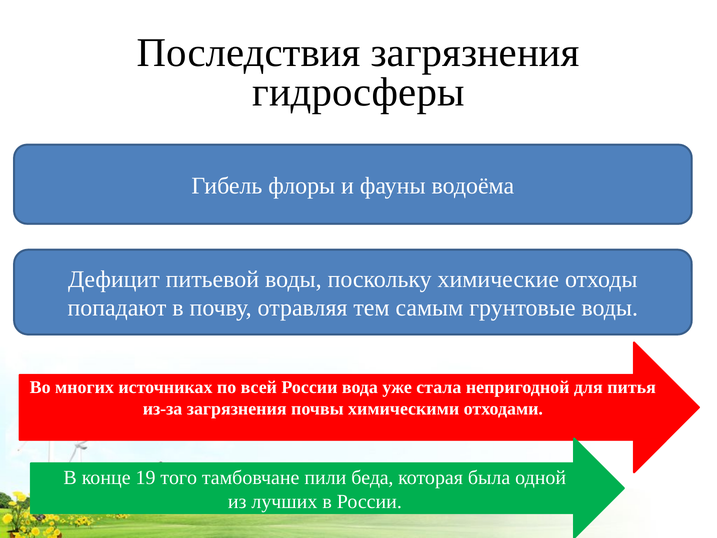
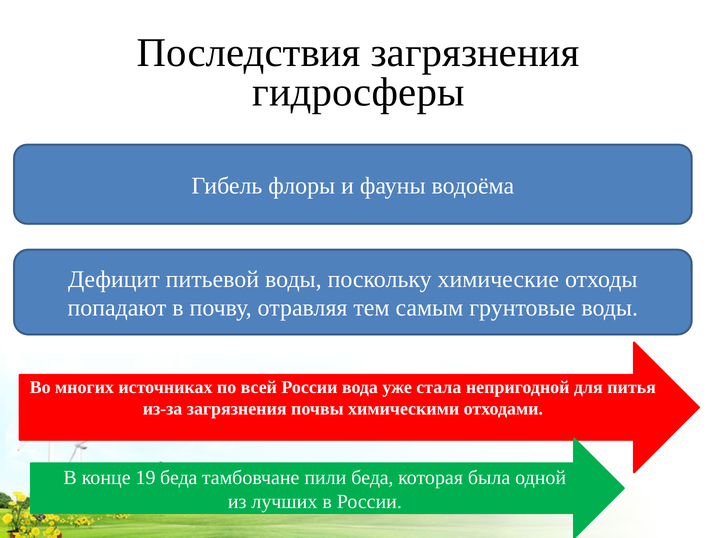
19 того: того -> беда
